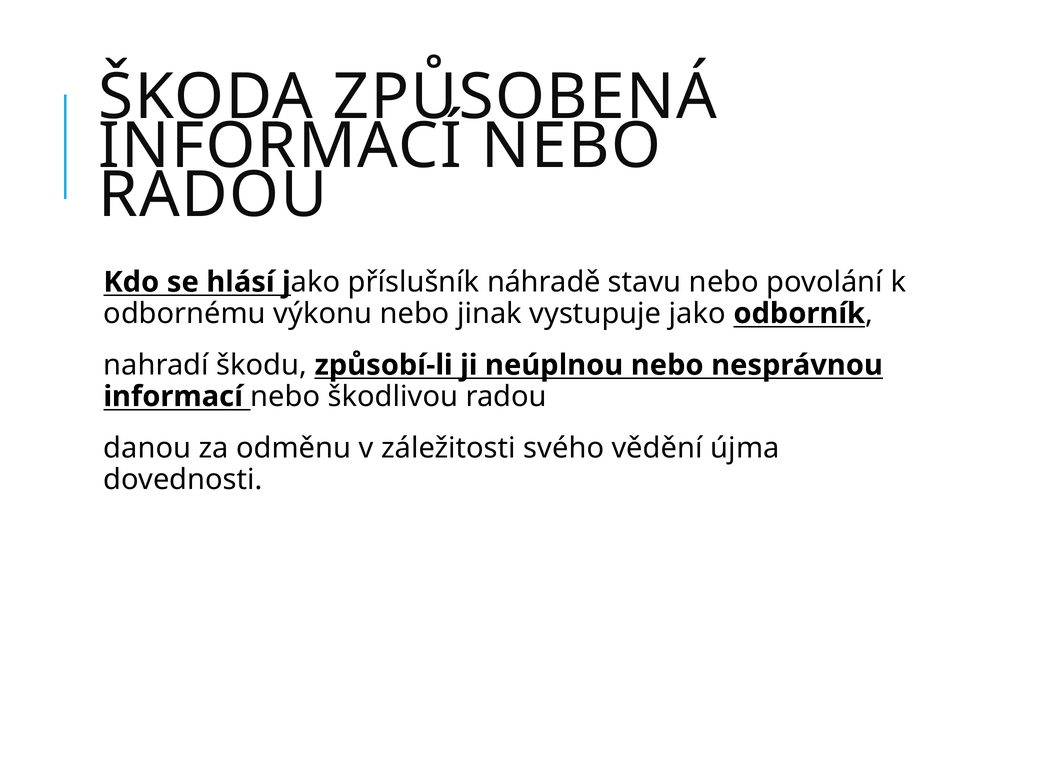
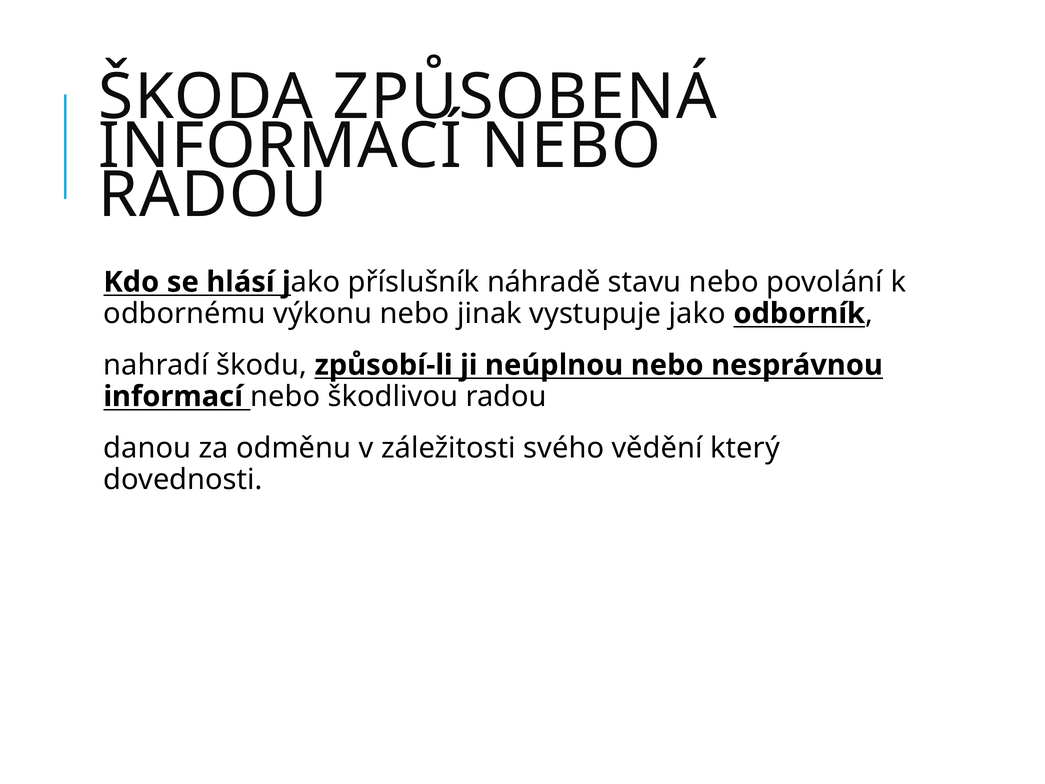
újma: újma -> který
